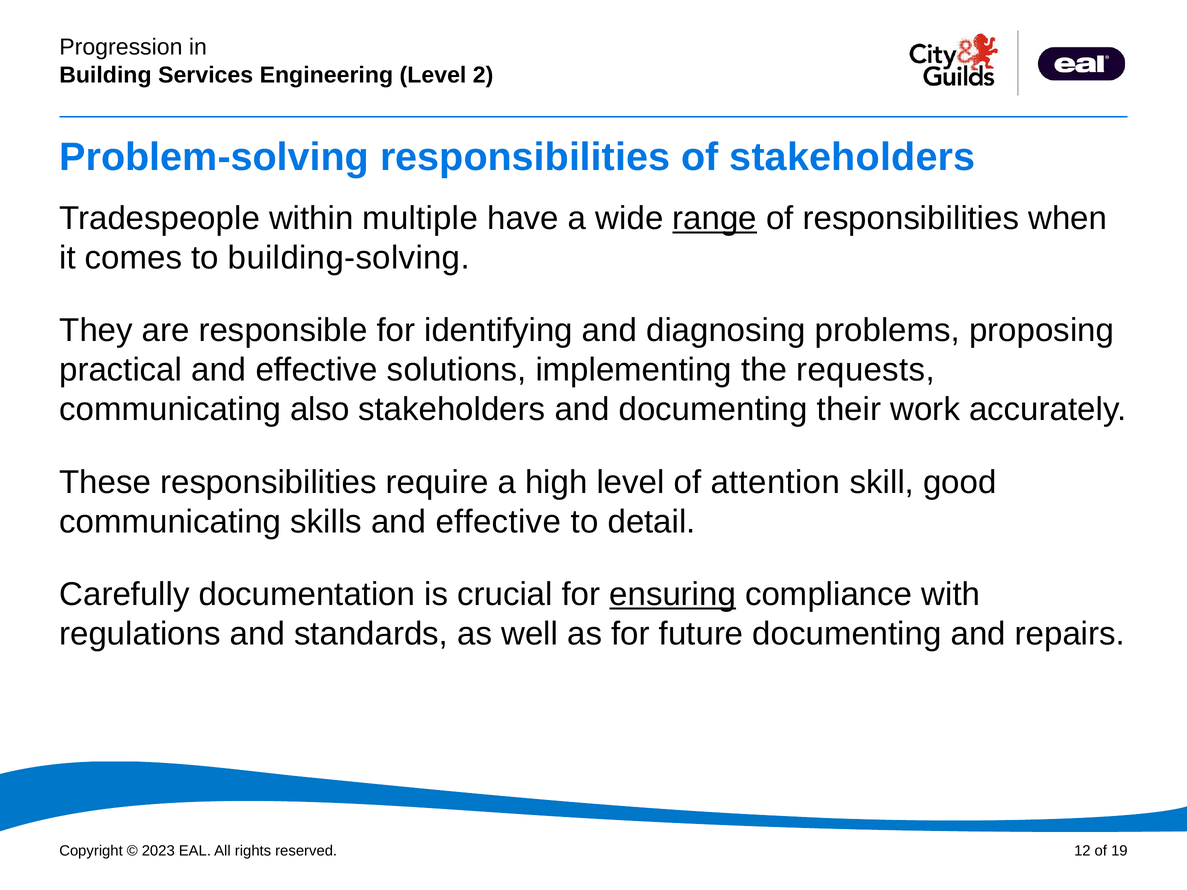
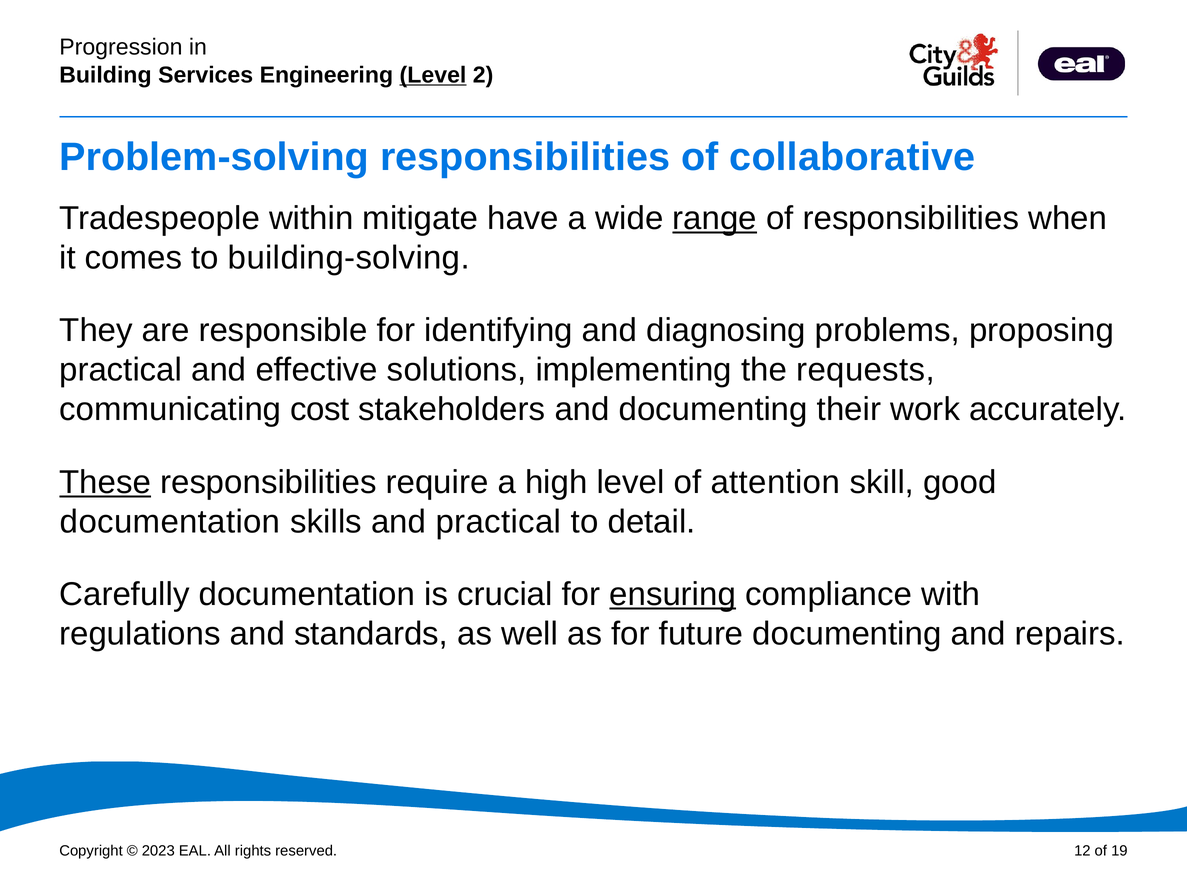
Level at (433, 75) underline: none -> present
of stakeholders: stakeholders -> collaborative
multiple: multiple -> mitigate
also: also -> cost
These underline: none -> present
communicating at (170, 522): communicating -> documentation
skills and effective: effective -> practical
